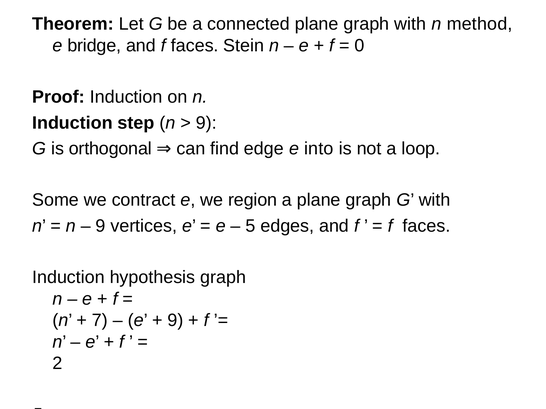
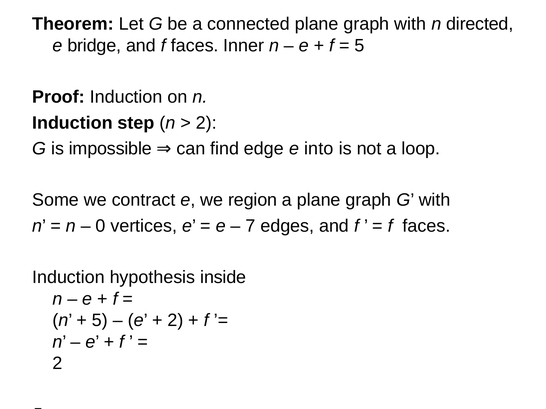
method: method -> directed
Stein: Stein -> Inner
0 at (360, 46): 0 -> 5
9 at (206, 123): 9 -> 2
orthogonal: orthogonal -> impossible
9 at (101, 226): 9 -> 0
5: 5 -> 7
hypothesis graph: graph -> inside
7 at (100, 321): 7 -> 5
9 at (175, 321): 9 -> 2
